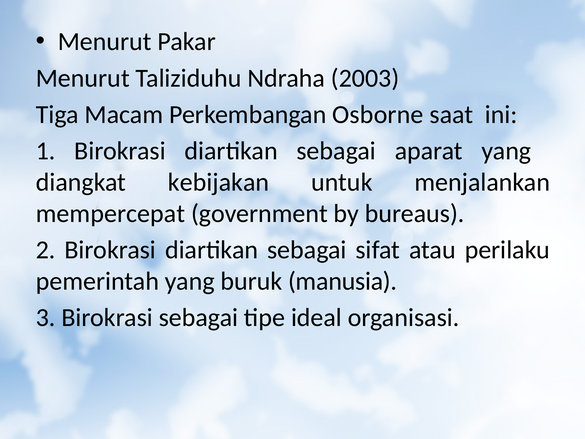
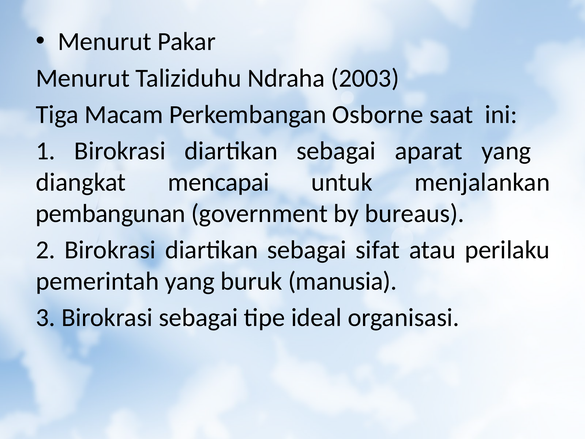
kebijakan: kebijakan -> mencapai
mempercepat: mempercepat -> pembangunan
